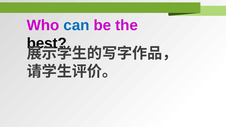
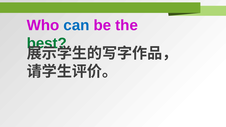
best colour: black -> green
